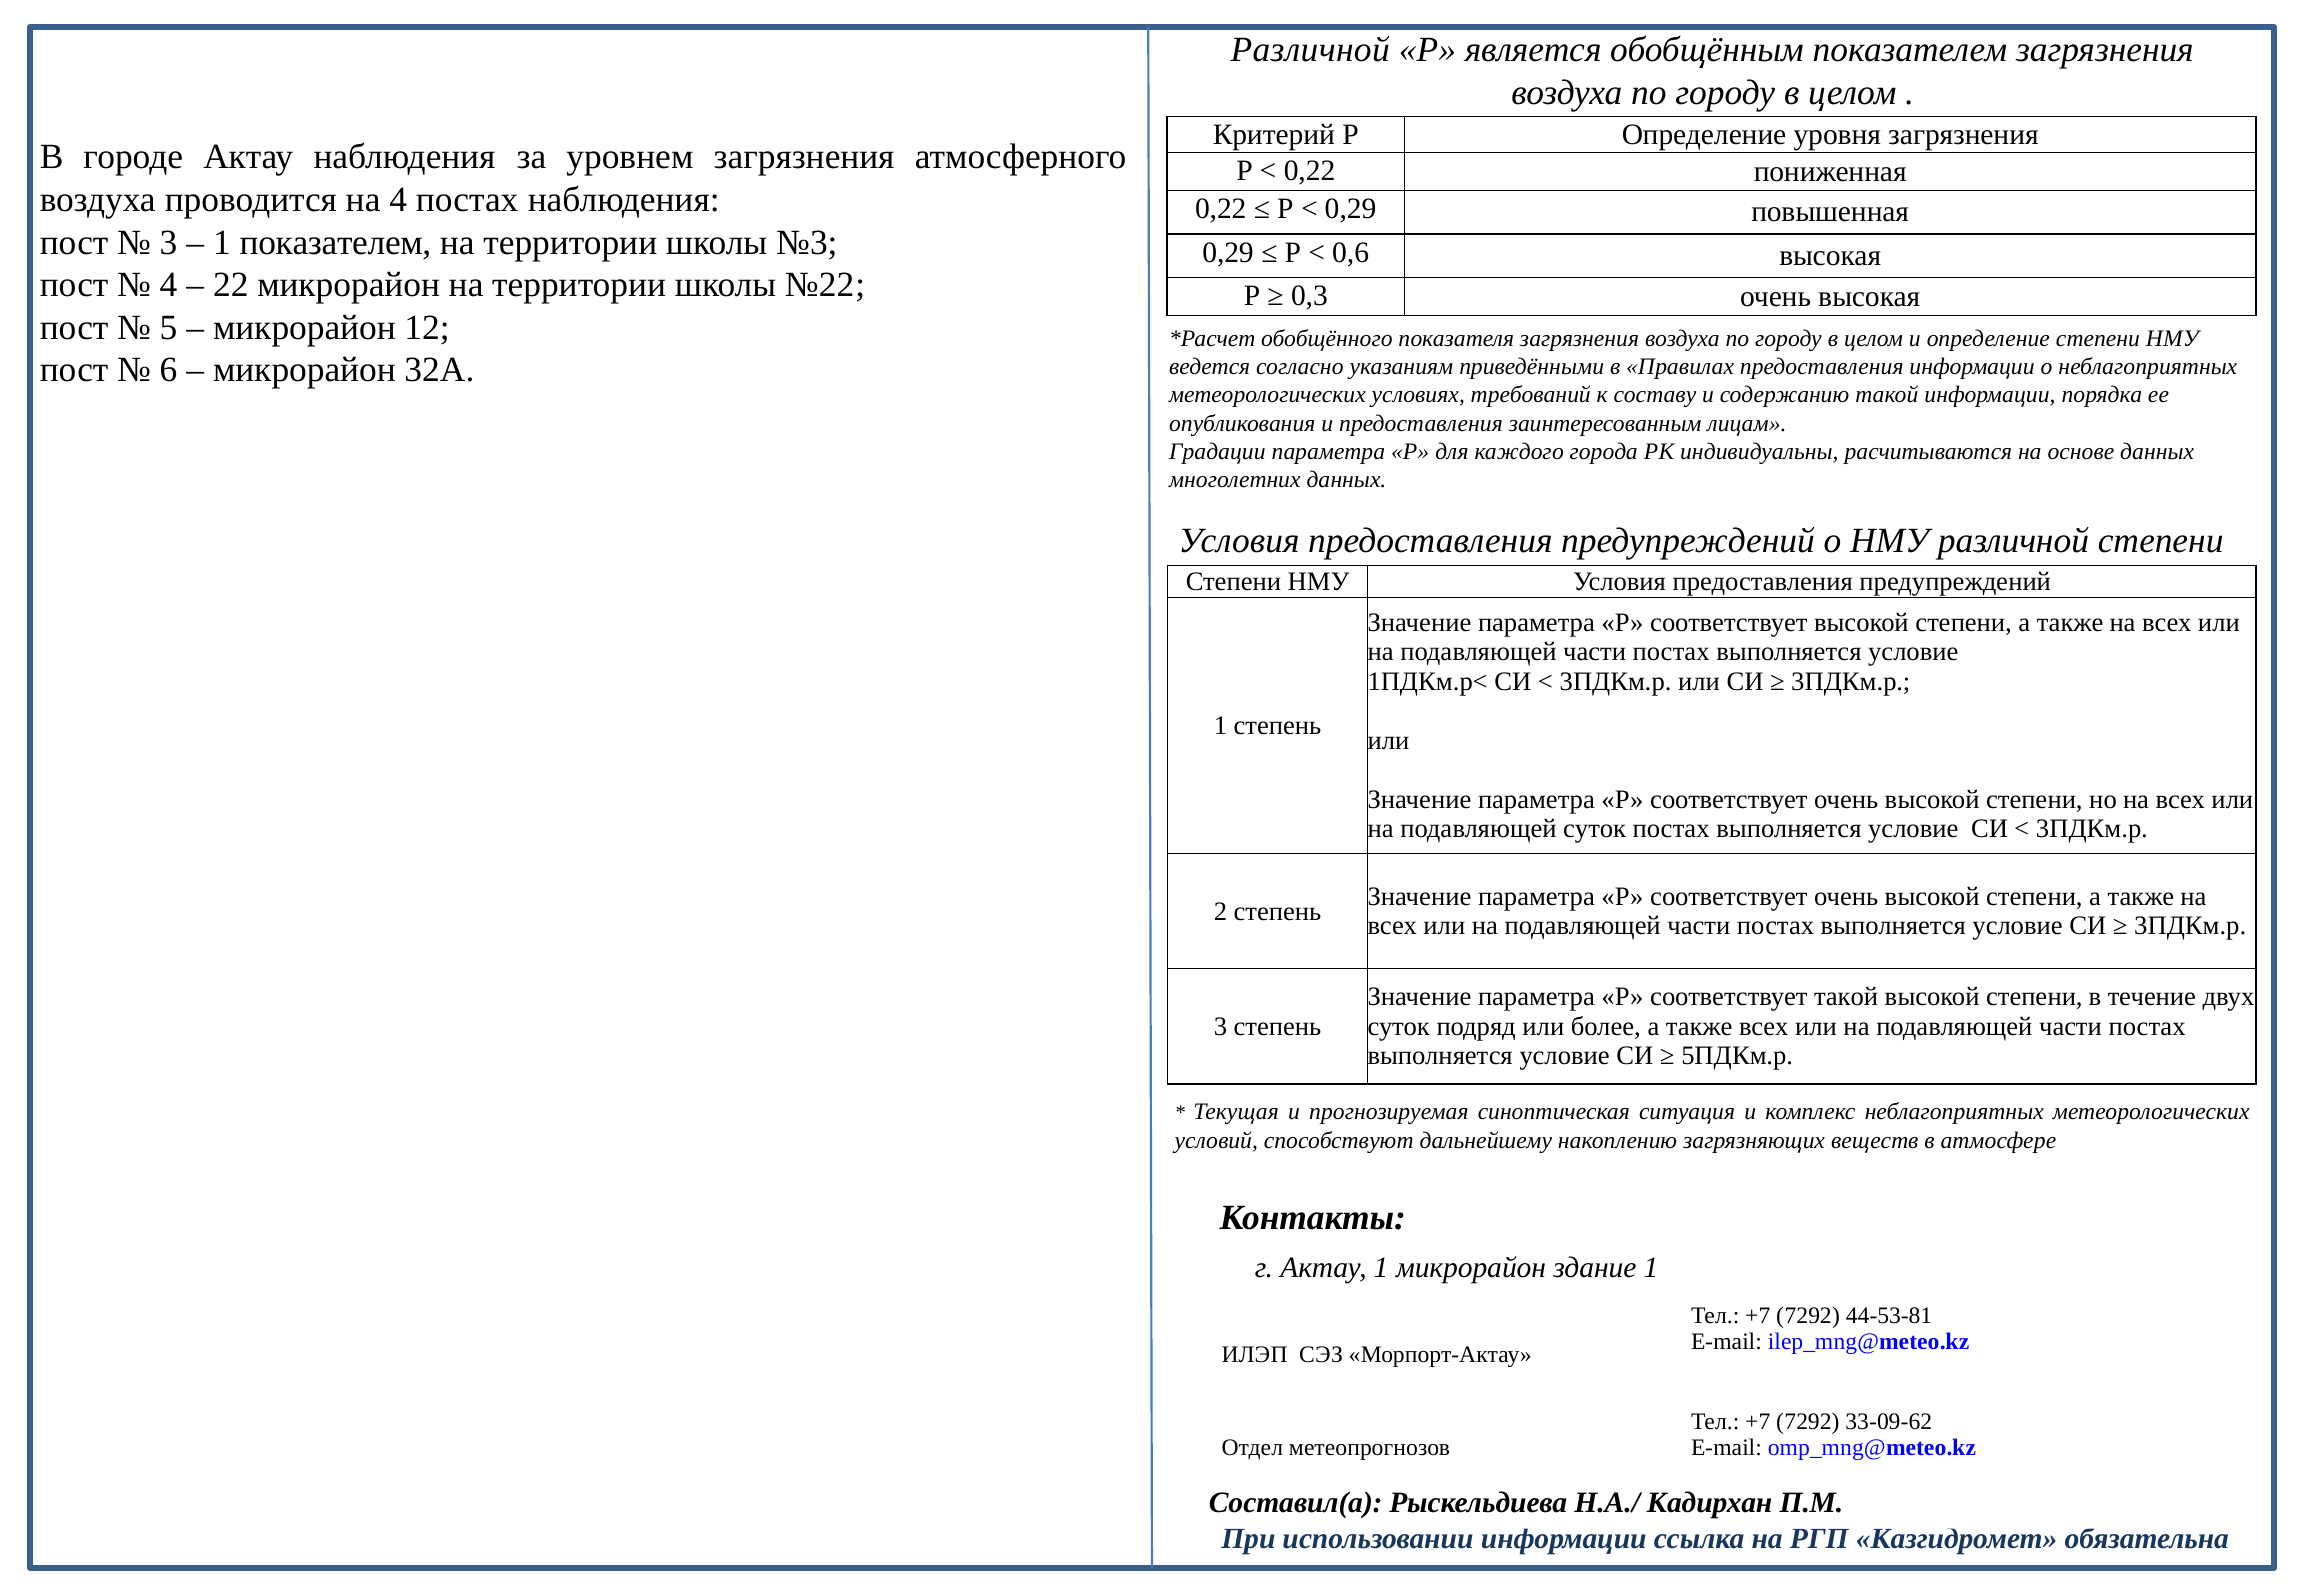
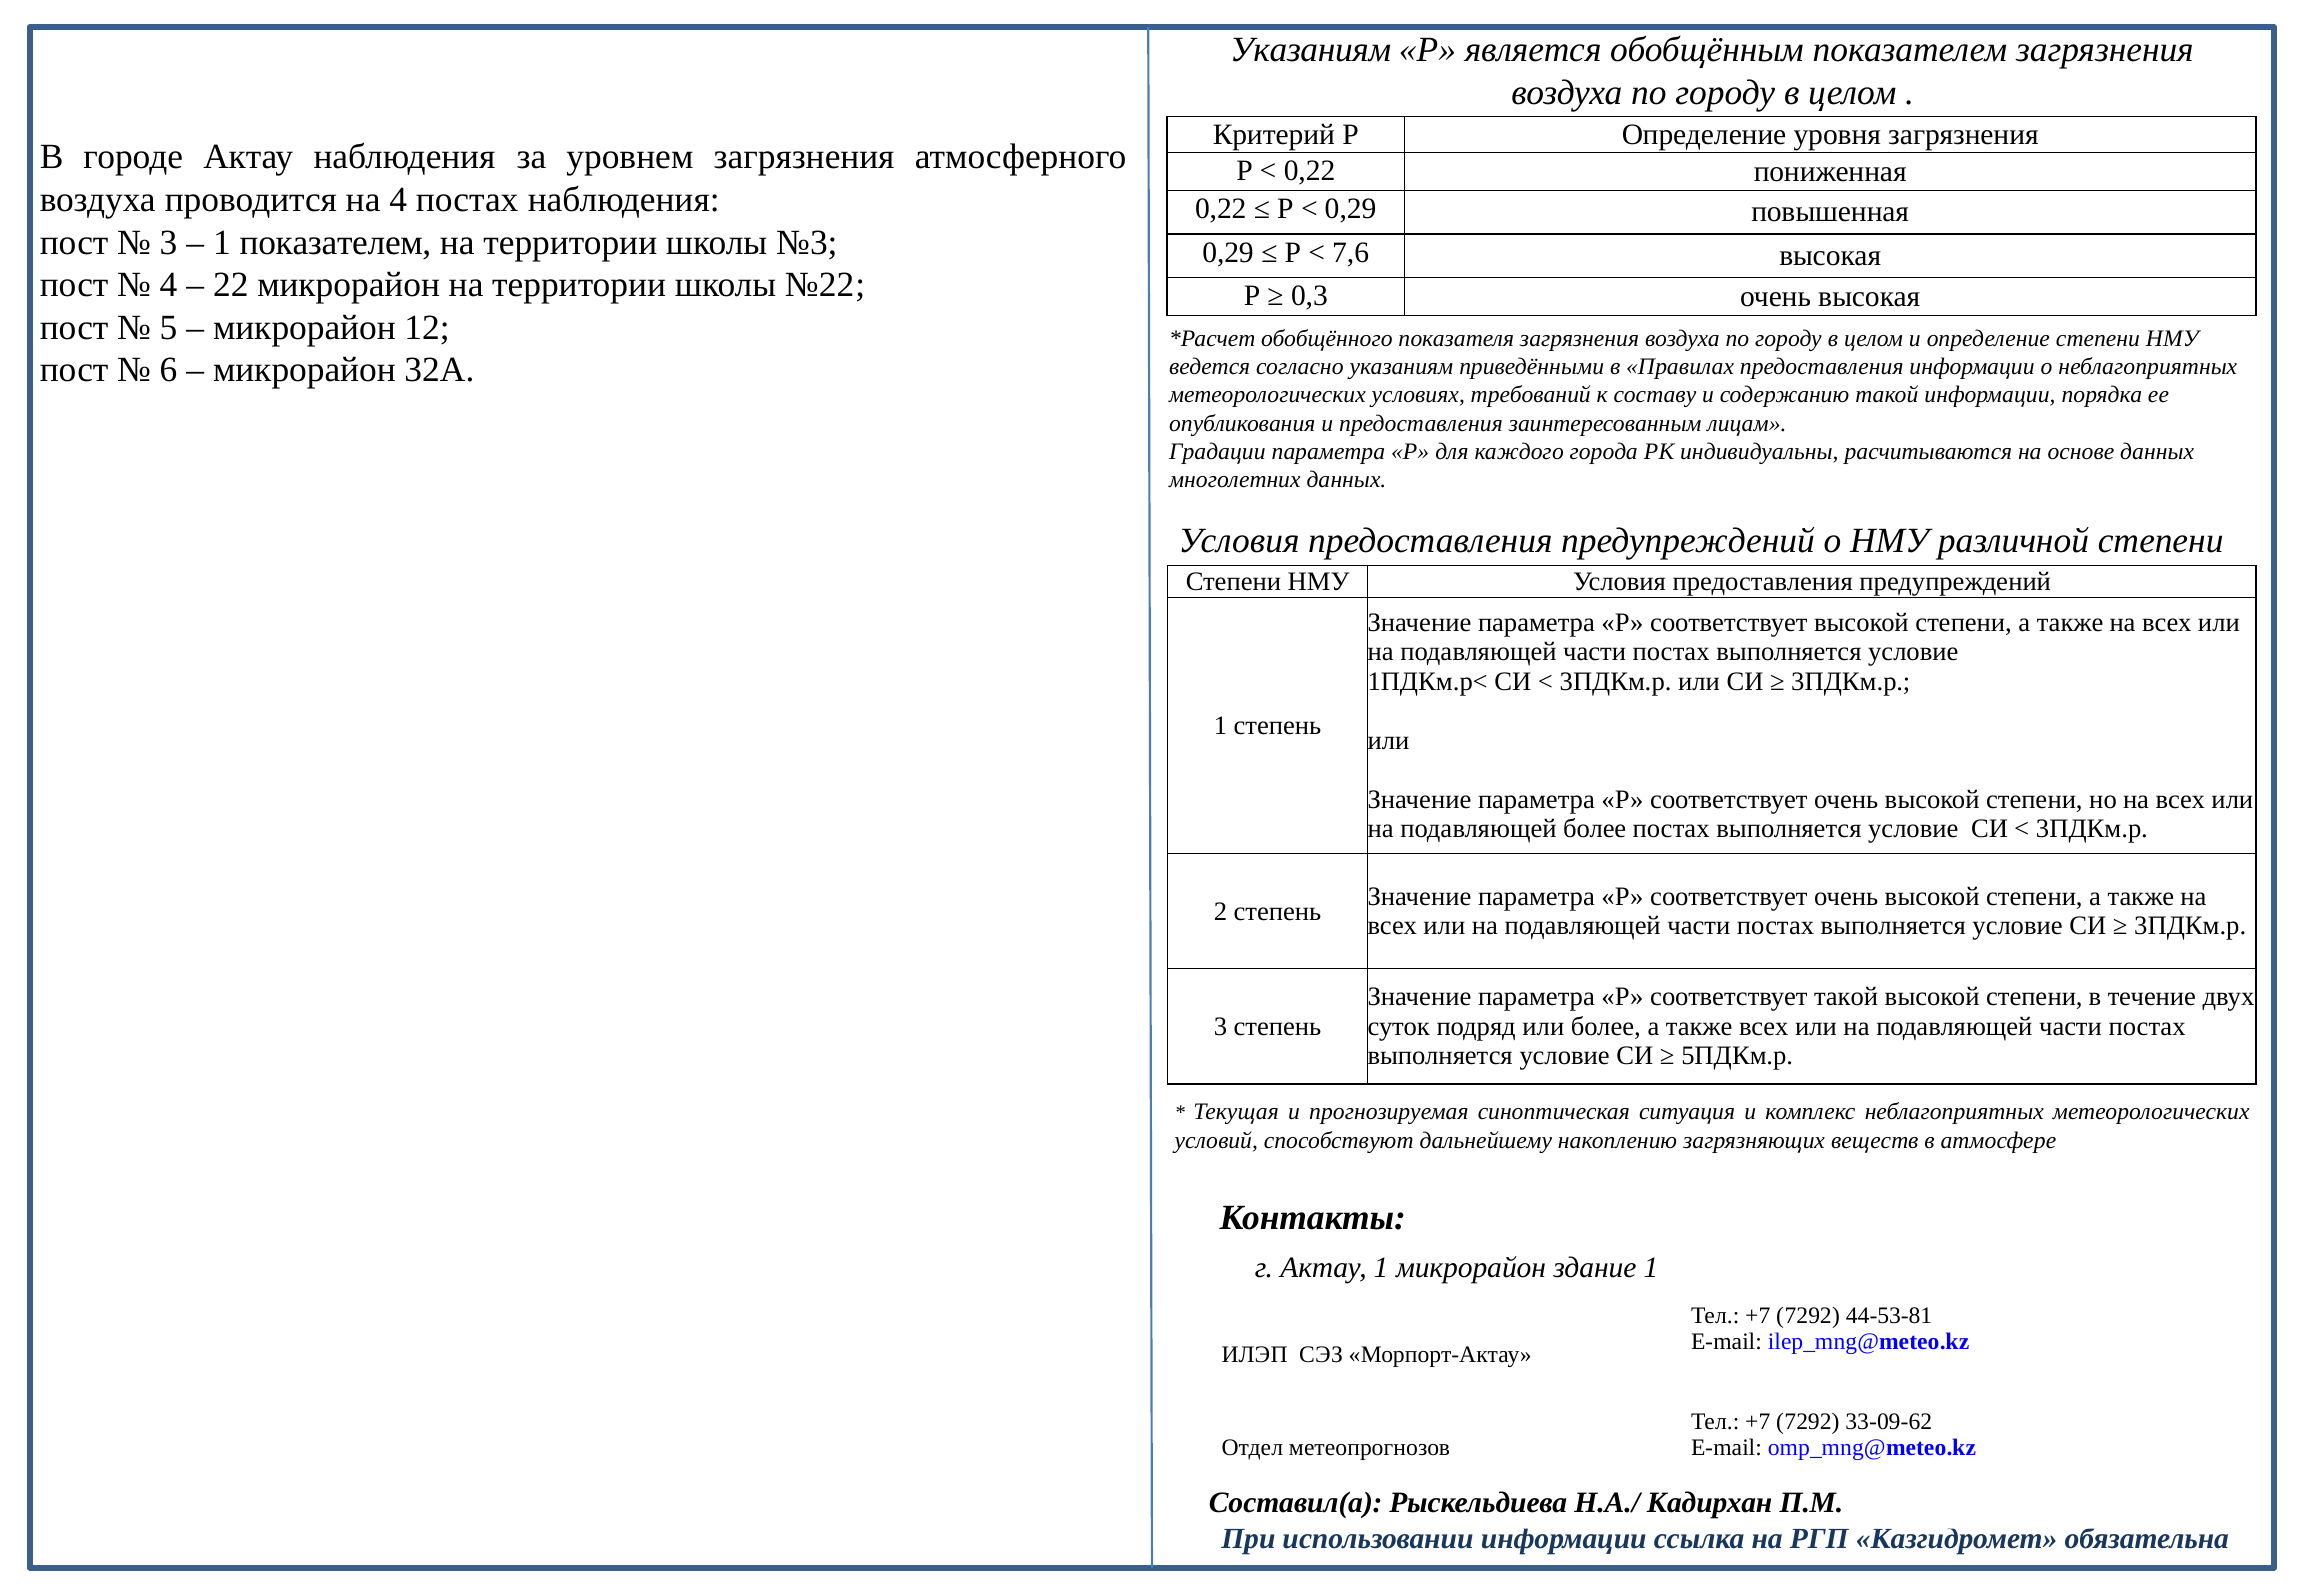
Различной at (1310, 50): Различной -> Указаниям
0,6: 0,6 -> 7,6
подавляющей суток: суток -> более
